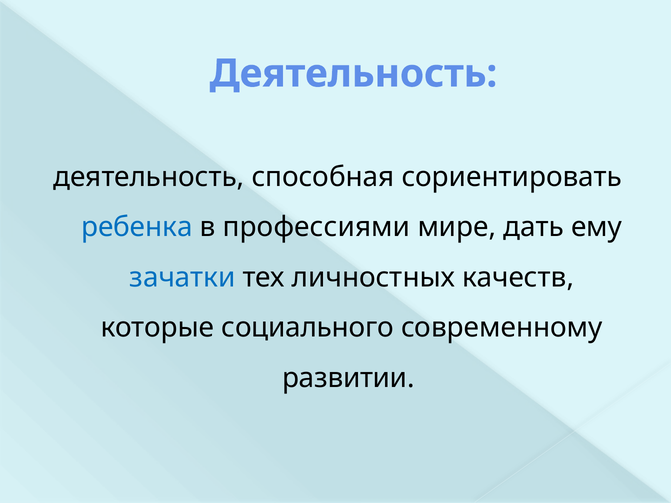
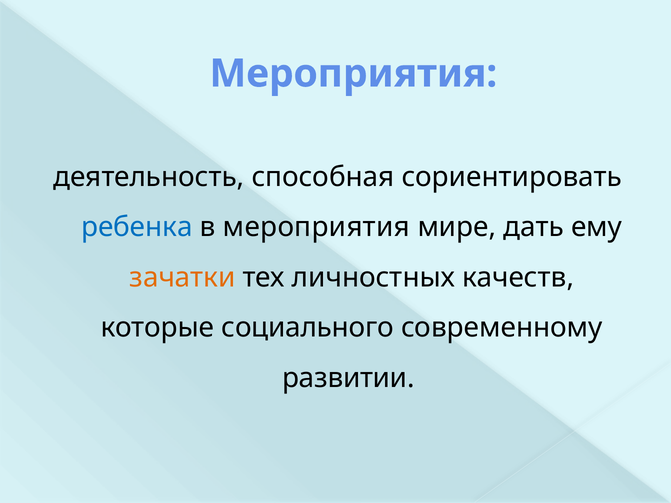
Деятельность at (353, 74): Деятельность -> Мероприятия
в профессиями: профессиями -> мероприятия
зачатки colour: blue -> orange
